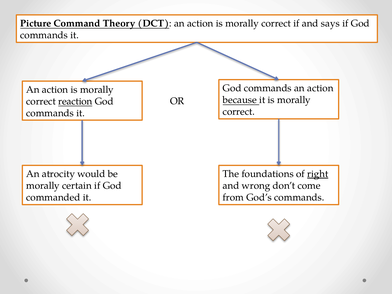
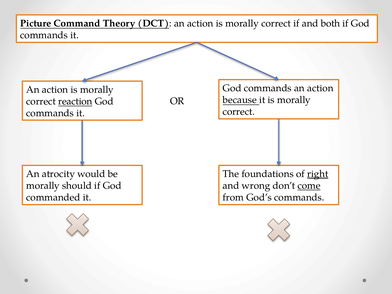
says: says -> both
certain: certain -> should
come underline: none -> present
